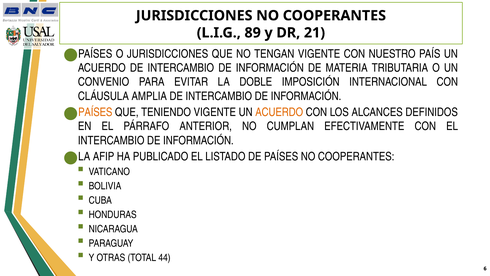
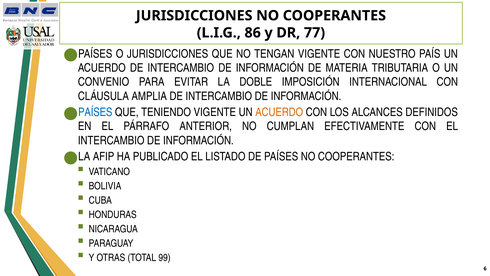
89: 89 -> 86
21: 21 -> 77
PAÍSES at (95, 112) colour: orange -> blue
44: 44 -> 99
